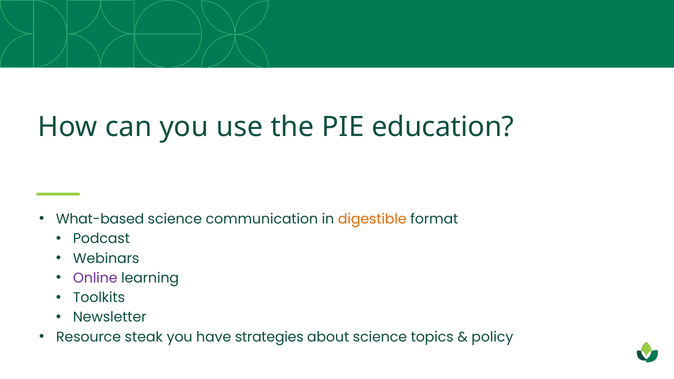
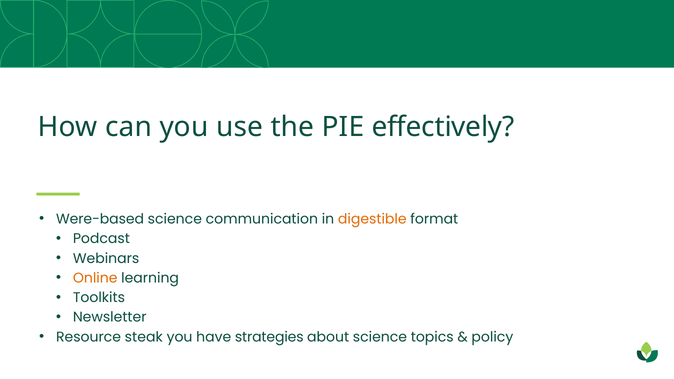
education: education -> effectively
What-based: What-based -> Were-based
Online colour: purple -> orange
